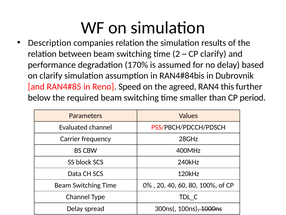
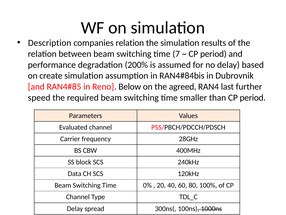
2: 2 -> 7
clarify at (213, 54): clarify -> period
170%: 170% -> 200%
on clarify: clarify -> create
Speed: Speed -> Below
this: this -> last
below: below -> speed
